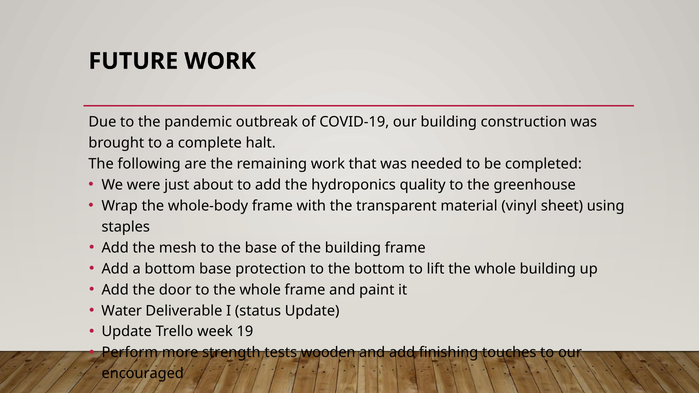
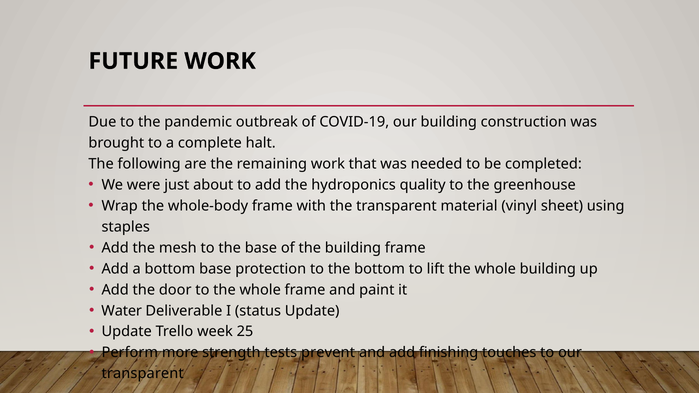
19: 19 -> 25
wooden: wooden -> prevent
encouraged at (143, 374): encouraged -> transparent
